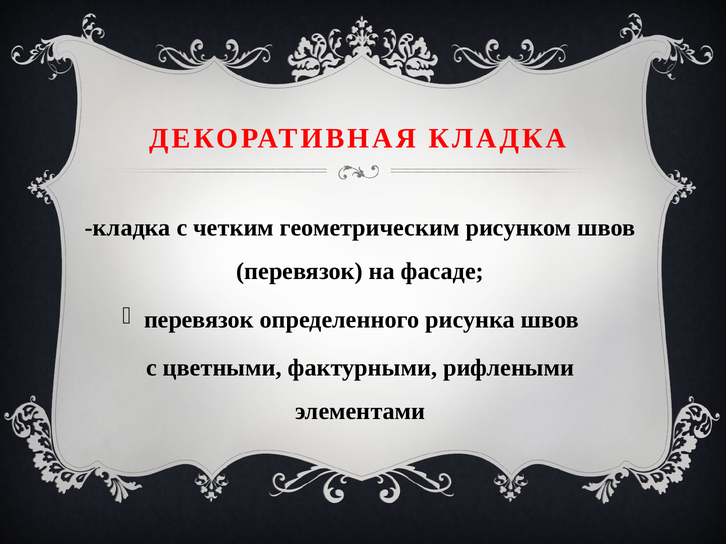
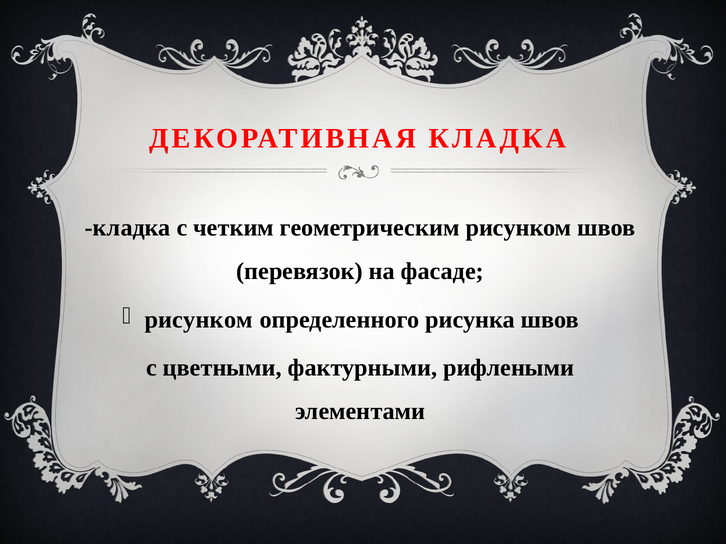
перевязок at (199, 320): перевязок -> рисунком
